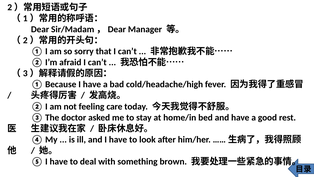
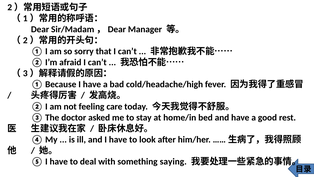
brown: brown -> saying
